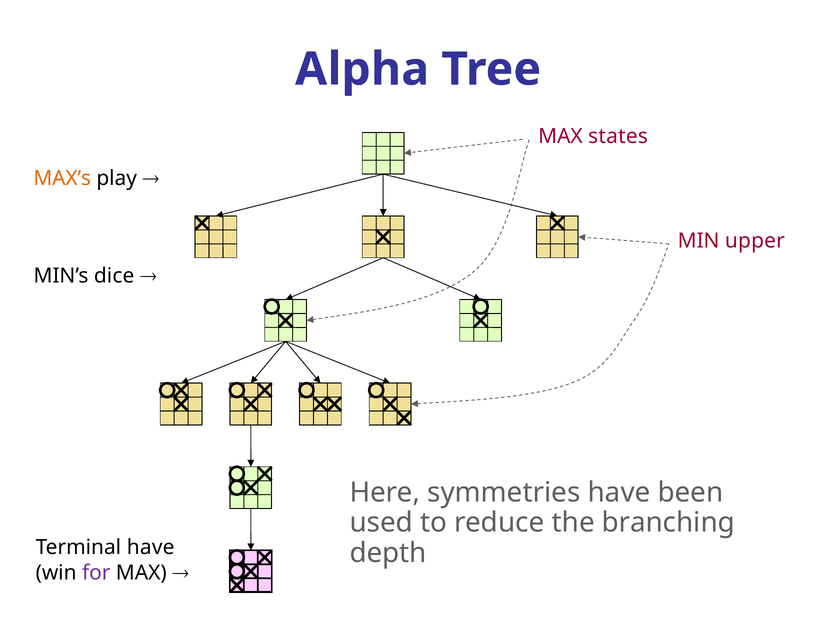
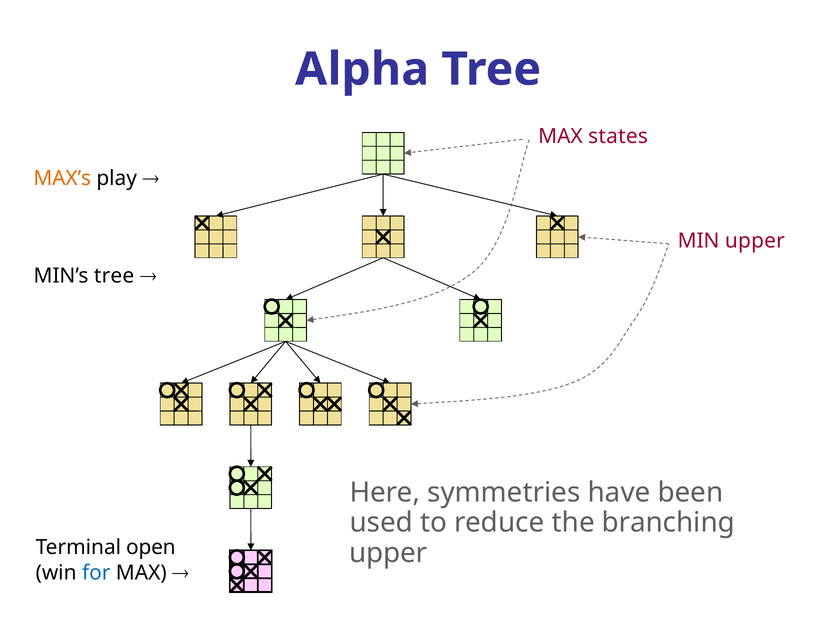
MIN’s dice: dice -> tree
Terminal have: have -> open
depth at (388, 553): depth -> upper
for colour: purple -> blue
